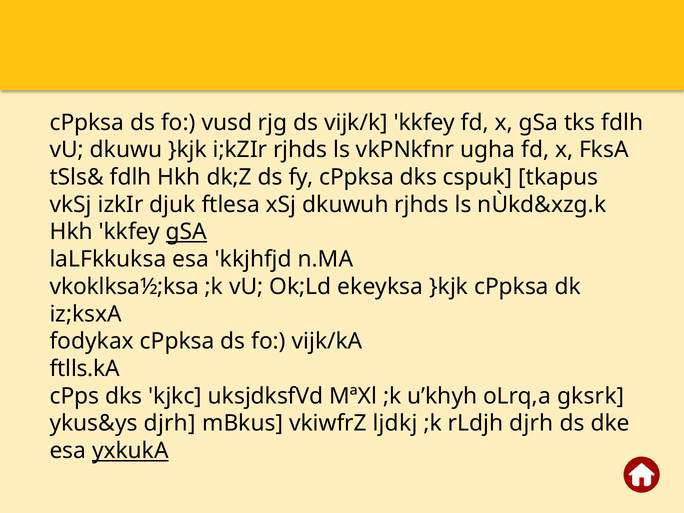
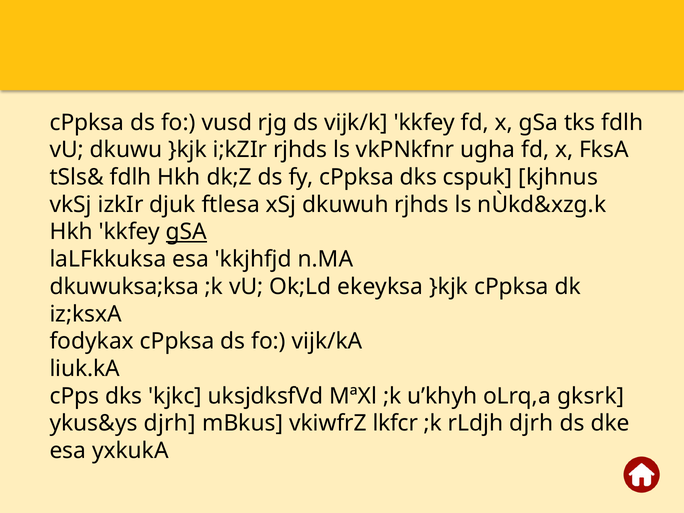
tkapus: tkapus -> kjhnus
vkoklksa½;ksa: vkoklksa½;ksa -> dkuwuksa;ksa
ftlls.kA: ftlls.kA -> liuk.kA
ljdkj: ljdkj -> lkfcr
yxkukA underline: present -> none
